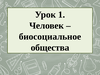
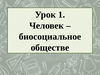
общества: общества -> обществе
